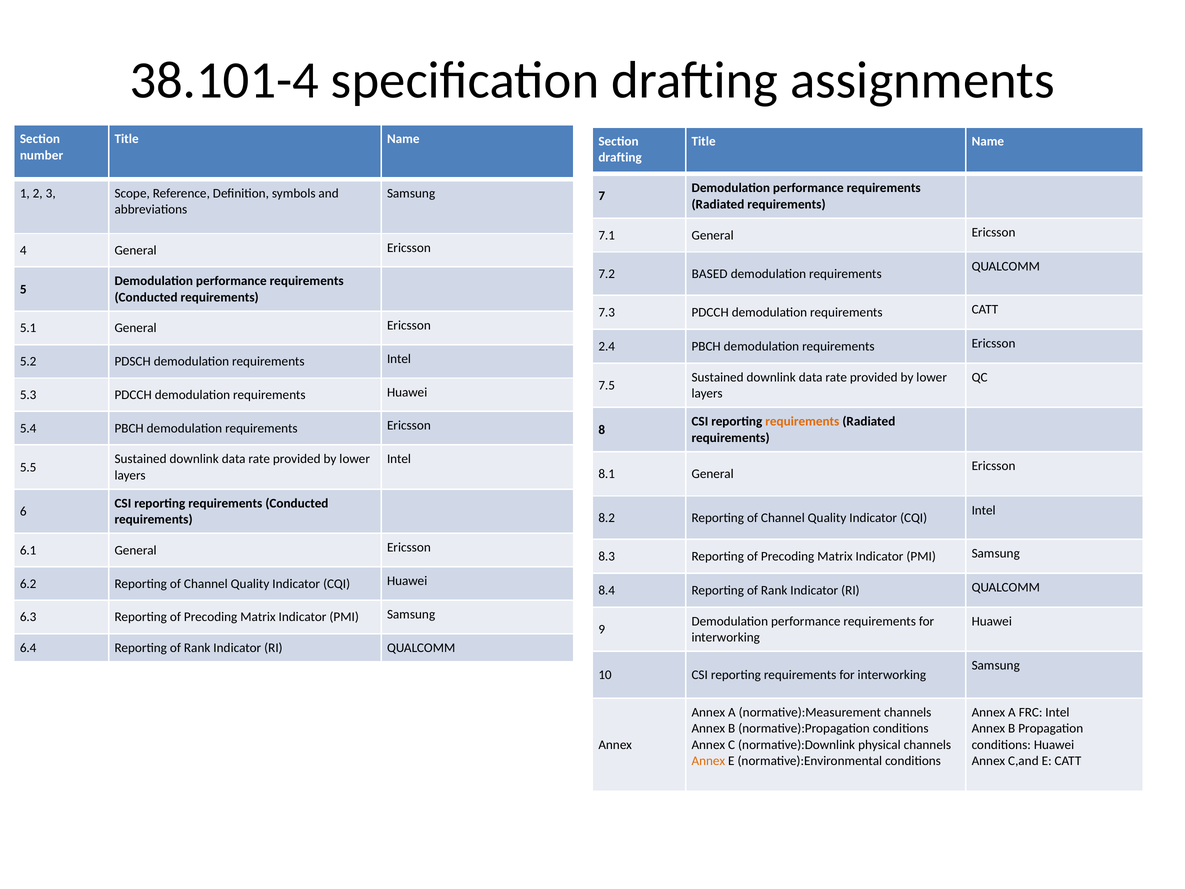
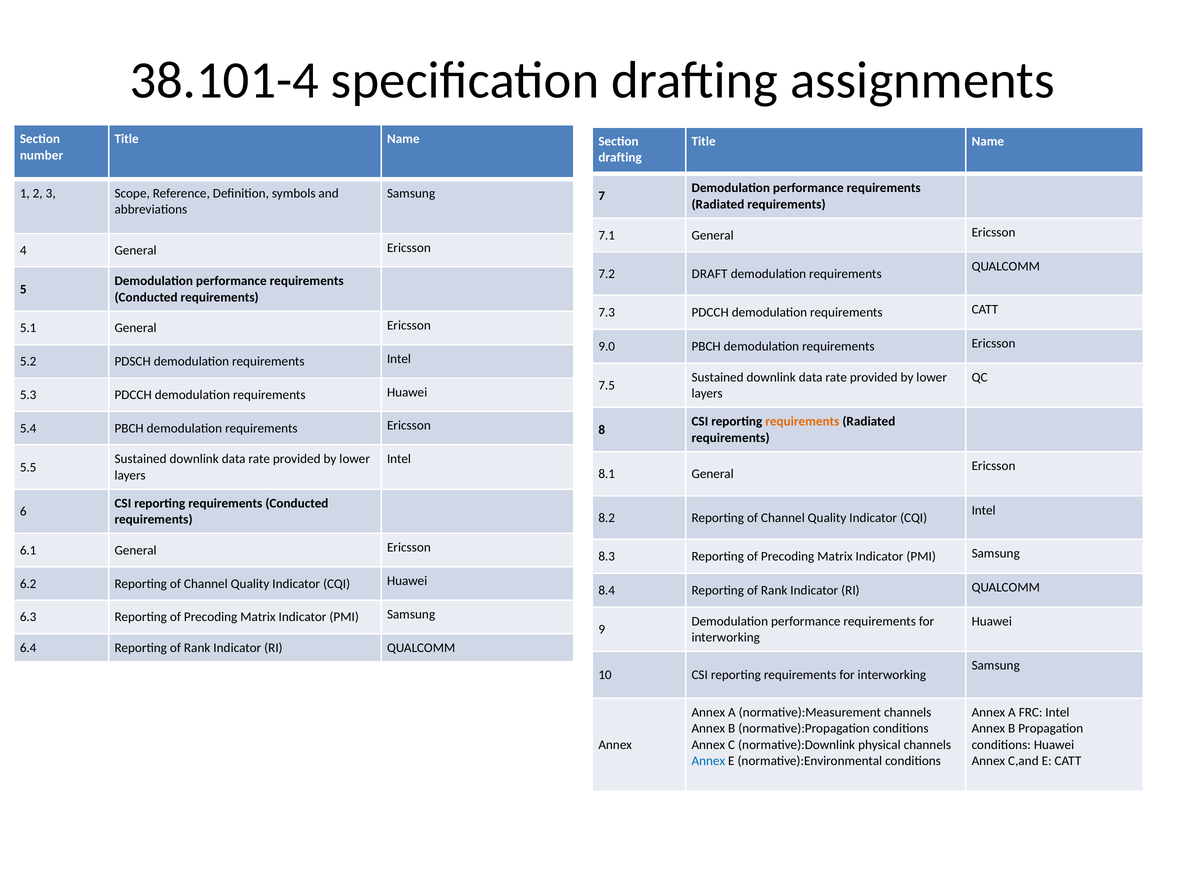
BASED: BASED -> DRAFT
2.4: 2.4 -> 9.0
Annex at (708, 761) colour: orange -> blue
